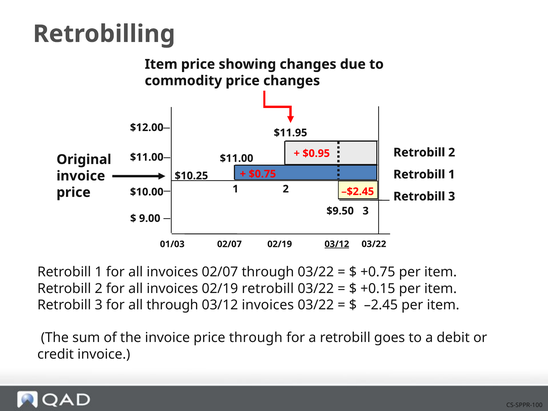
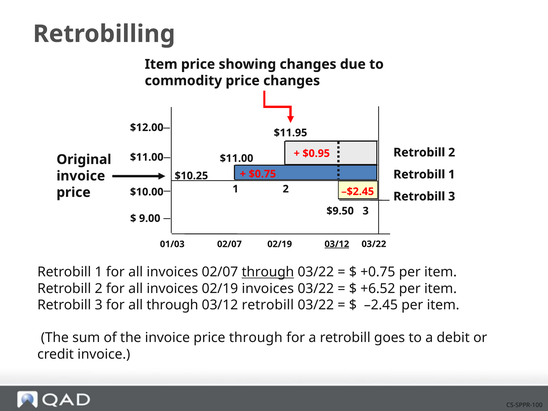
through at (268, 272) underline: none -> present
02/19 retrobill: retrobill -> invoices
+0.15: +0.15 -> +6.52
03/12 invoices: invoices -> retrobill
